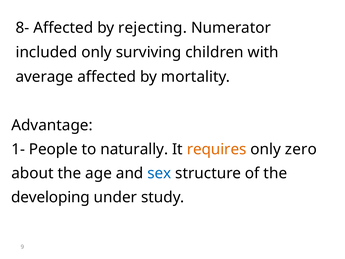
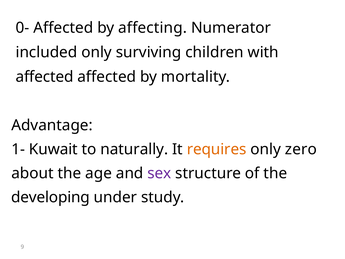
8-: 8- -> 0-
rejecting: rejecting -> affecting
average at (44, 77): average -> affected
People: People -> Kuwait
sex colour: blue -> purple
